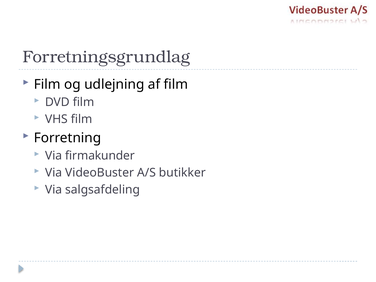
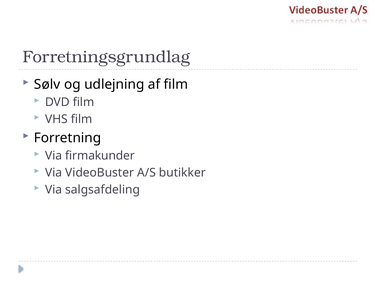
Film at (47, 84): Film -> Sølv
